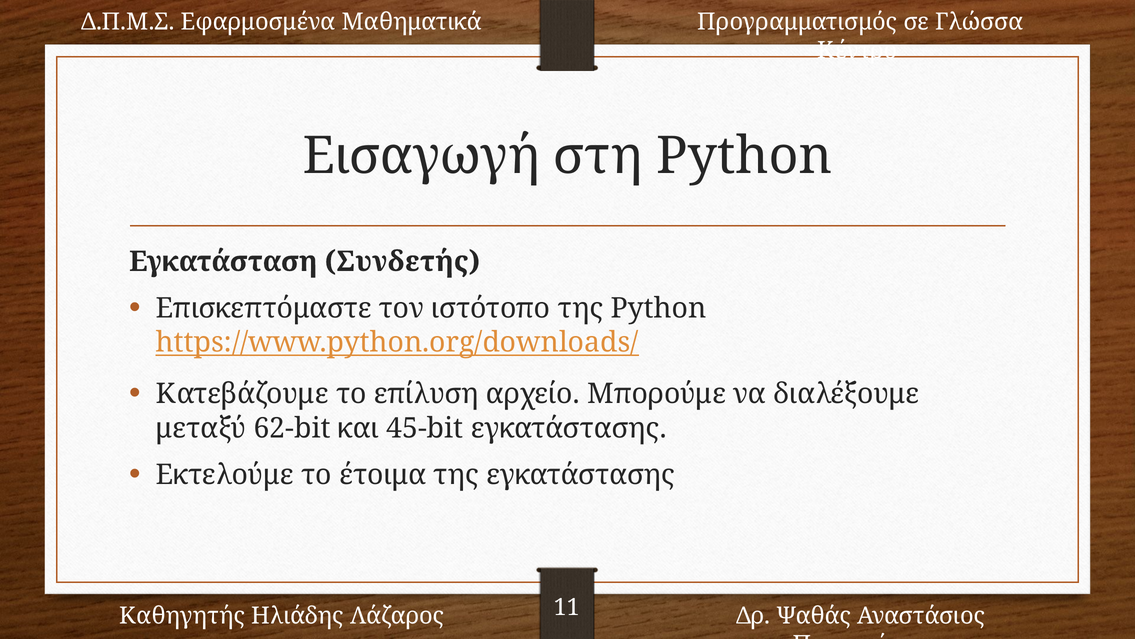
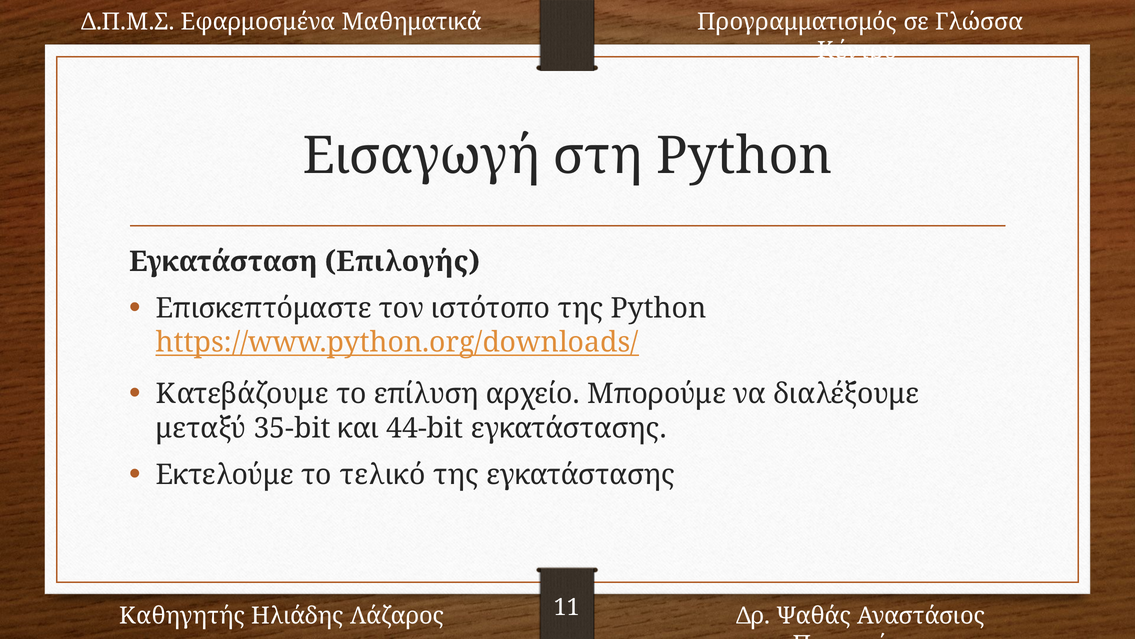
Συνδετής: Συνδετής -> Επιλογής
62-bit: 62-bit -> 35-bit
45-bit: 45-bit -> 44-bit
έτοιμα: έτοιμα -> τελικό
